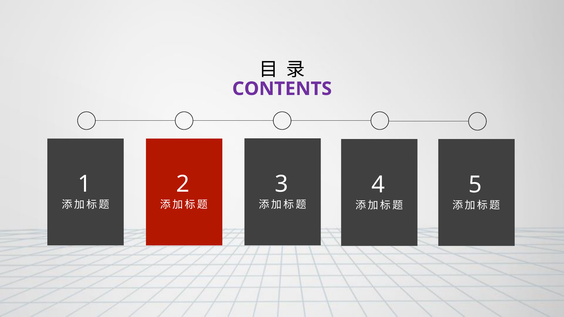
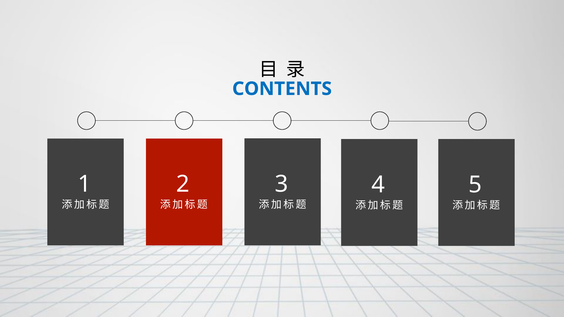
CONTENTS colour: purple -> blue
